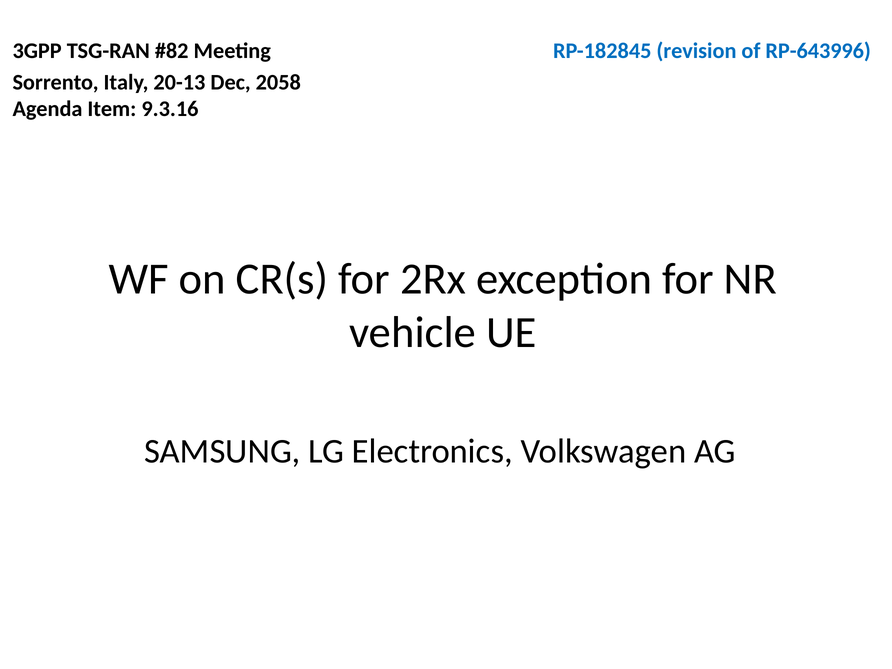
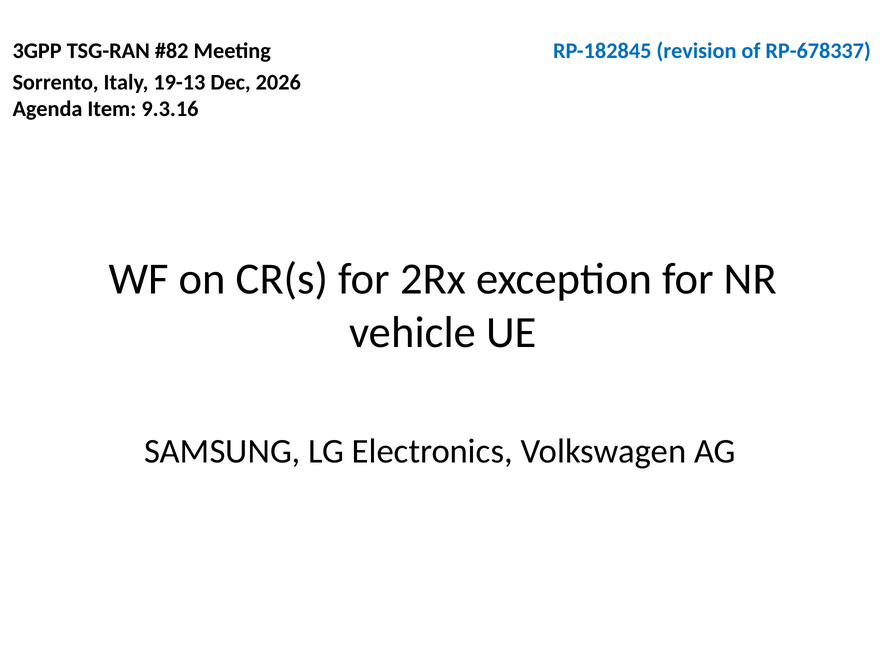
RP-643996: RP-643996 -> RP-678337
20-13: 20-13 -> 19-13
2058: 2058 -> 2026
